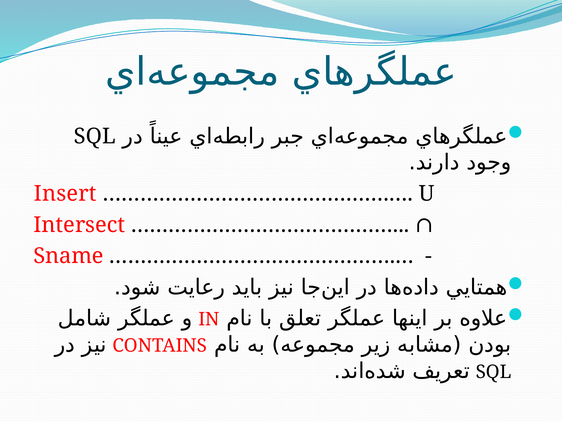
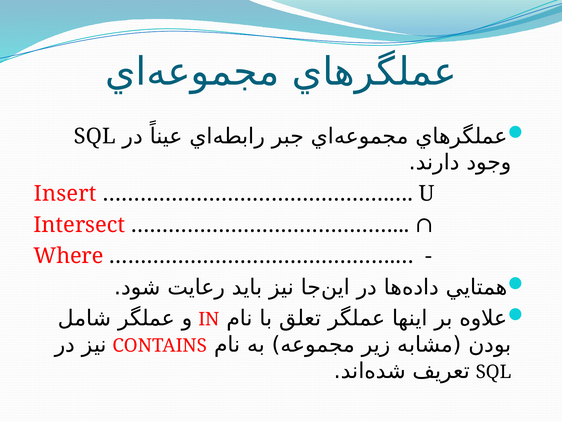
Sname: Sname -> Where
